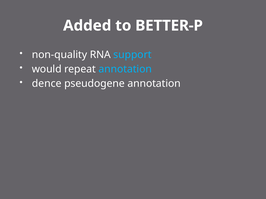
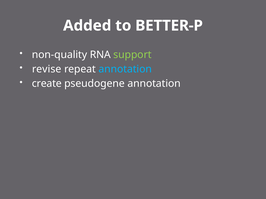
support colour: light blue -> light green
would: would -> revise
dence: dence -> create
